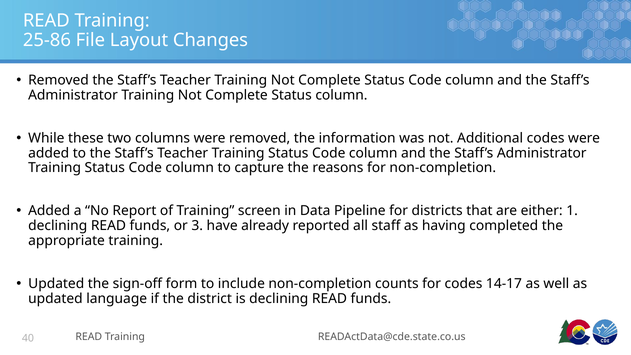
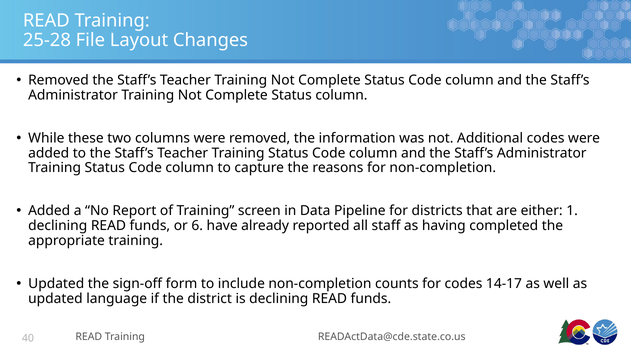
25-86: 25-86 -> 25-28
3: 3 -> 6
